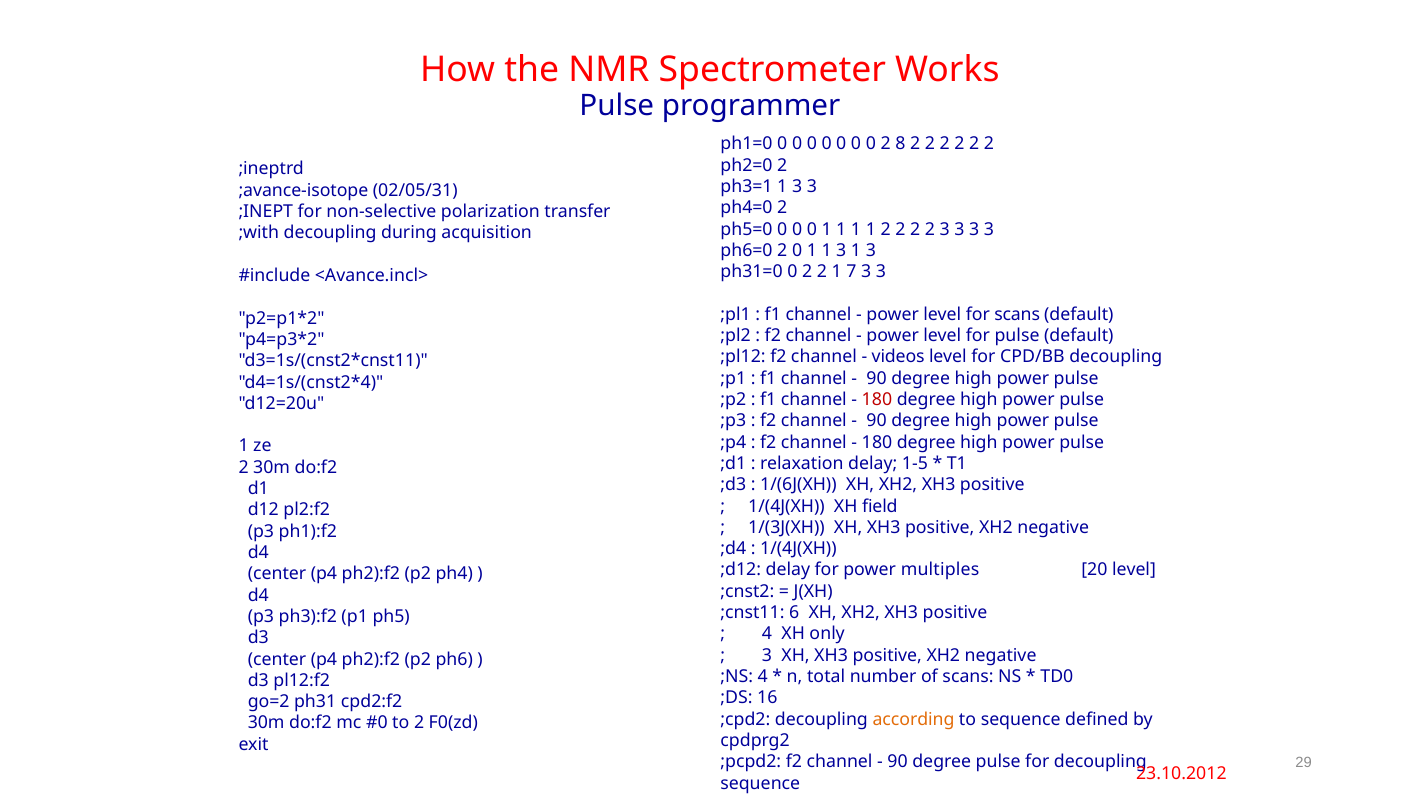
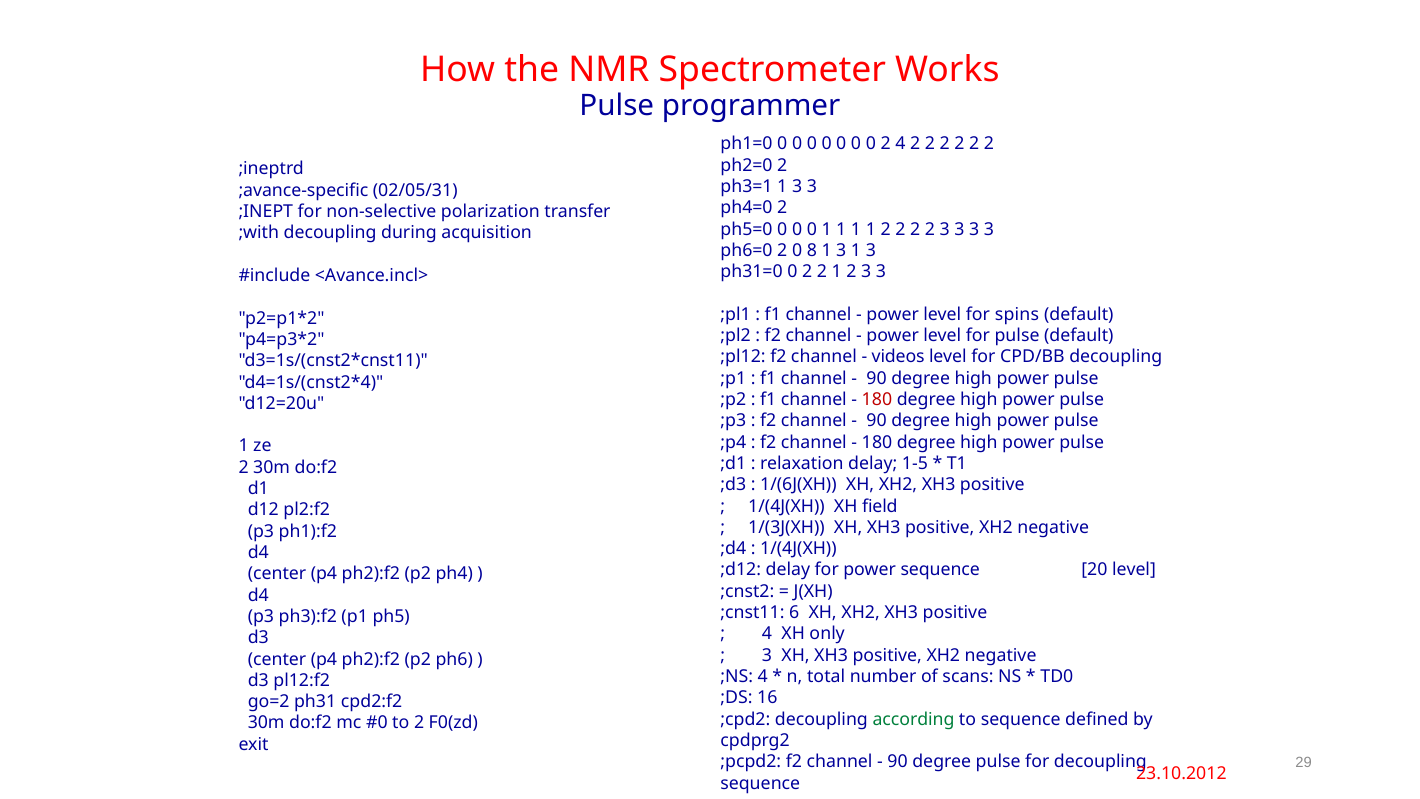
2 8: 8 -> 4
;avance-isotope: ;avance-isotope -> ;avance-specific
2 0 1: 1 -> 8
2 1 7: 7 -> 2
for scans: scans -> spins
power multiples: multiples -> sequence
according colour: orange -> green
